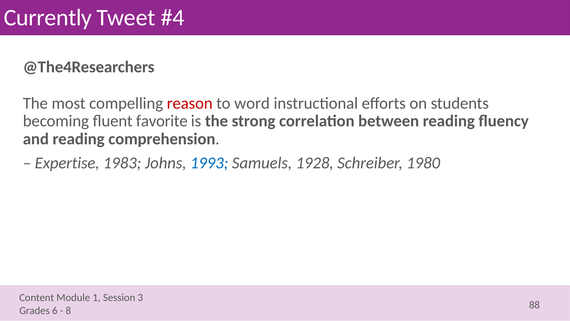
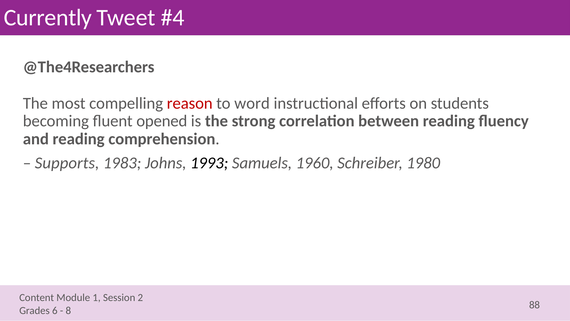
favorite: favorite -> opened
Expertise: Expertise -> Supports
1993 colour: blue -> black
1928: 1928 -> 1960
3: 3 -> 2
